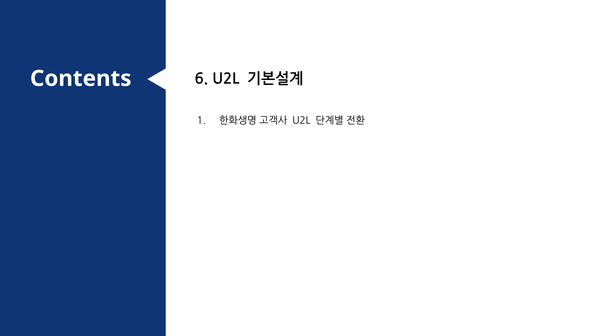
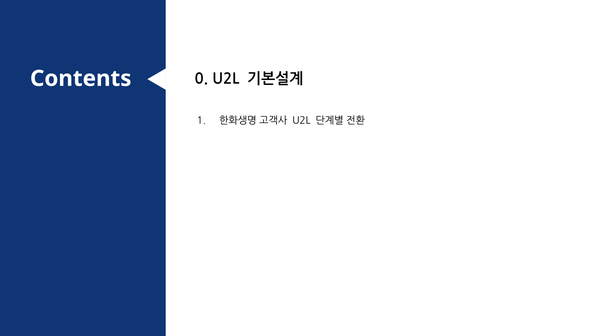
6: 6 -> 0
